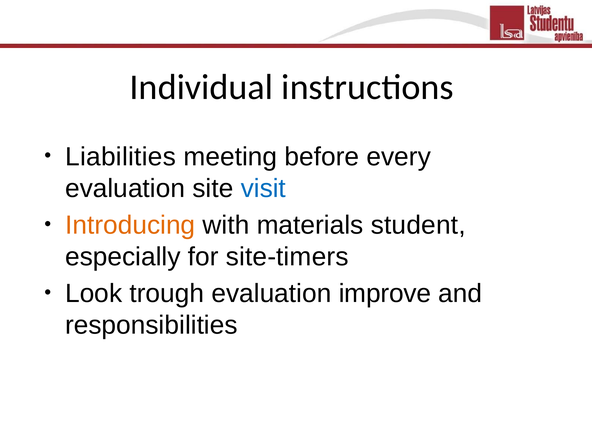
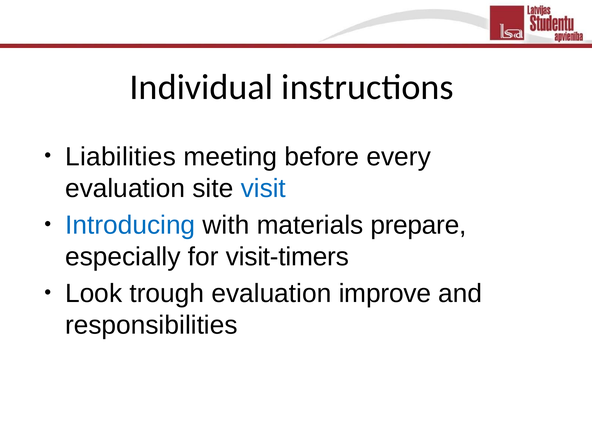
Introducing colour: orange -> blue
student: student -> prepare
site-timers: site-timers -> visit-timers
